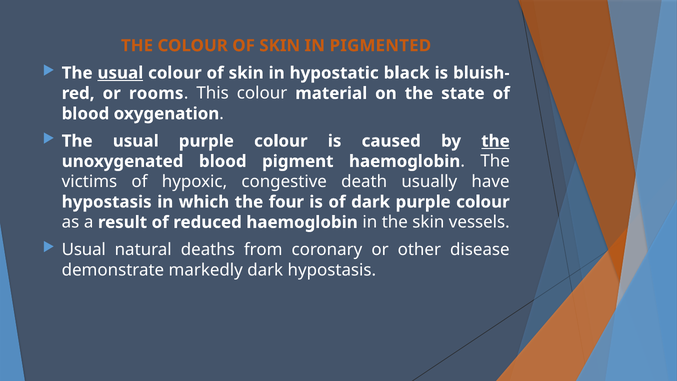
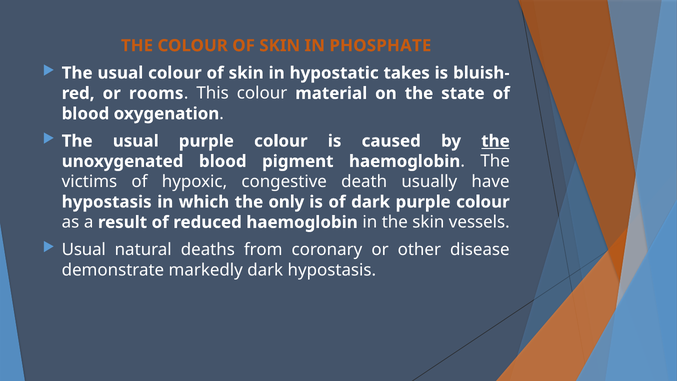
PIGMENTED: PIGMENTED -> PHOSPHATE
usual at (120, 73) underline: present -> none
black: black -> takes
four: four -> only
